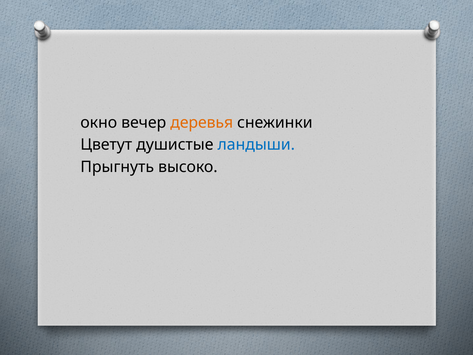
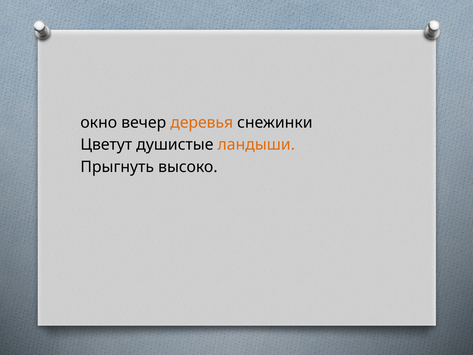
ландыши colour: blue -> orange
